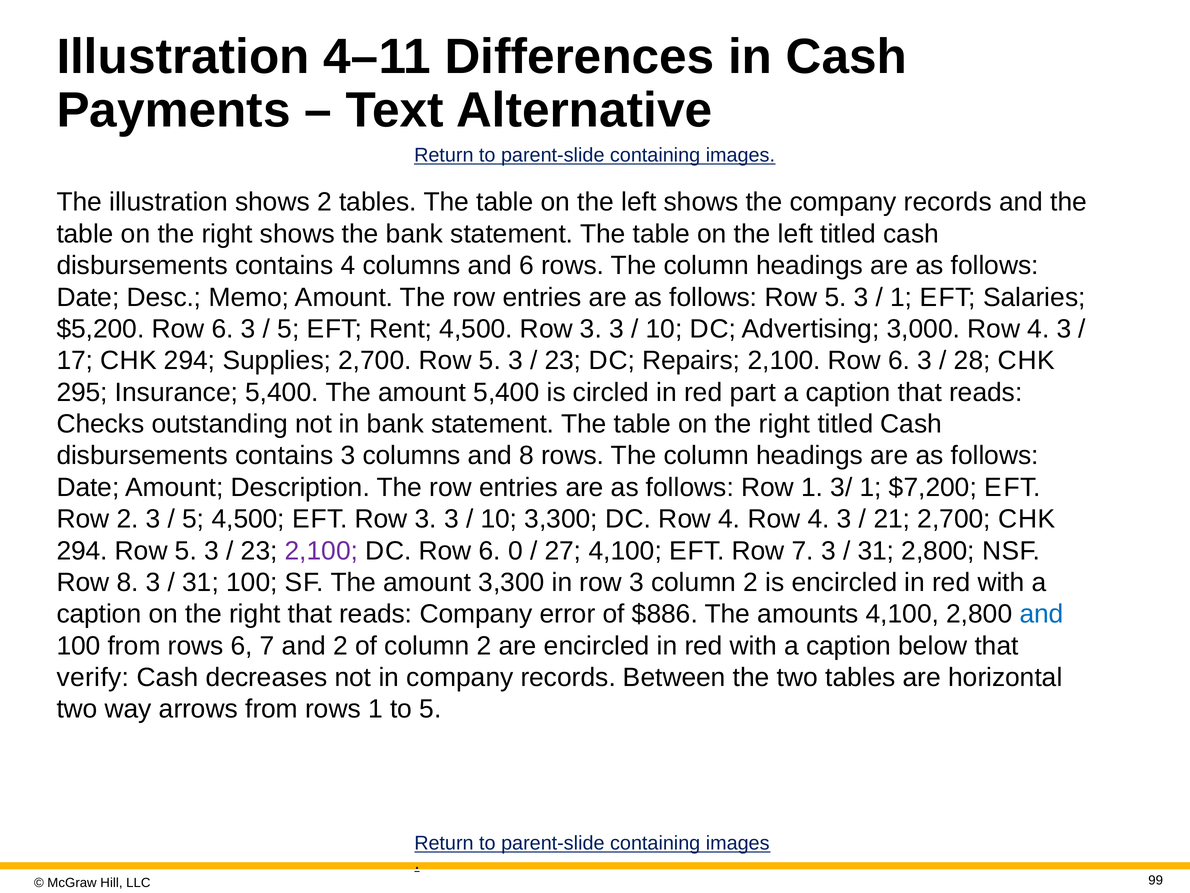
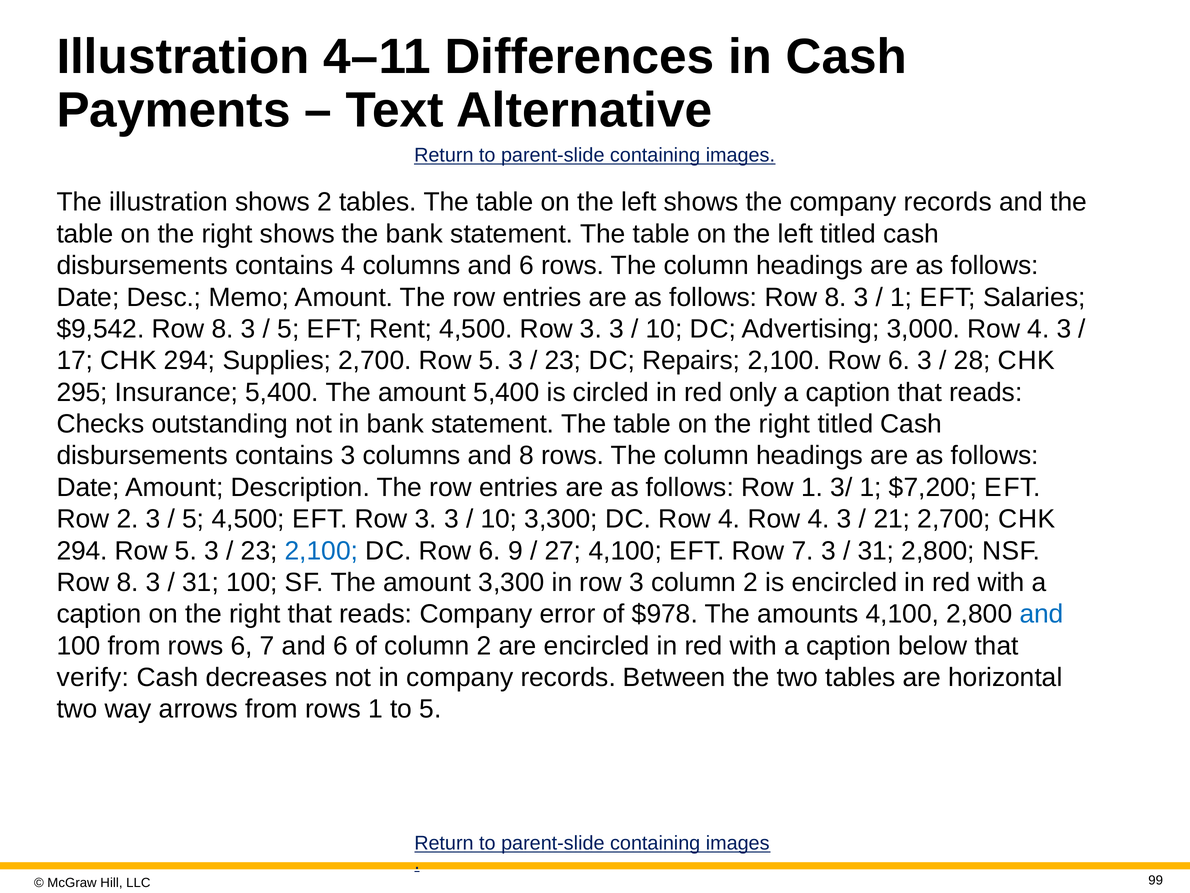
follows Row 5: 5 -> 8
$5,200: $5,200 -> $9,542
6 at (223, 329): 6 -> 8
part: part -> only
2,100 at (321, 550) colour: purple -> blue
0: 0 -> 9
$886: $886 -> $978
7 and 2: 2 -> 6
